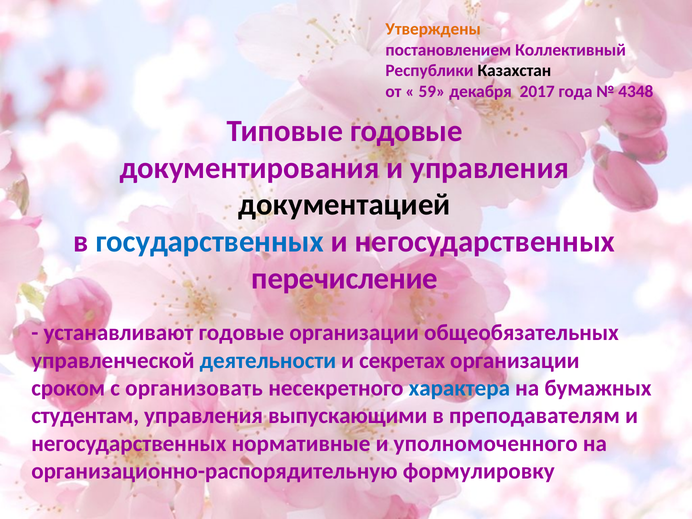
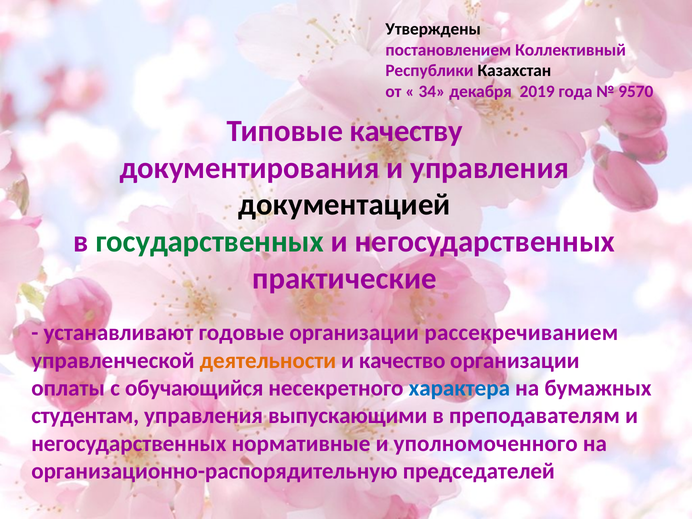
Утверждены colour: orange -> black
59: 59 -> 34
2017: 2017 -> 2019
4348: 4348 -> 9570
Типовые годовые: годовые -> качеству
государственных colour: blue -> green
перечисление: перечисление -> практические
общеобязательных: общеобязательных -> рассекречиванием
деятельности colour: blue -> orange
секретах: секретах -> качество
сроком: сроком -> оплаты
организовать: организовать -> обучающийся
формулировку: формулировку -> председателей
